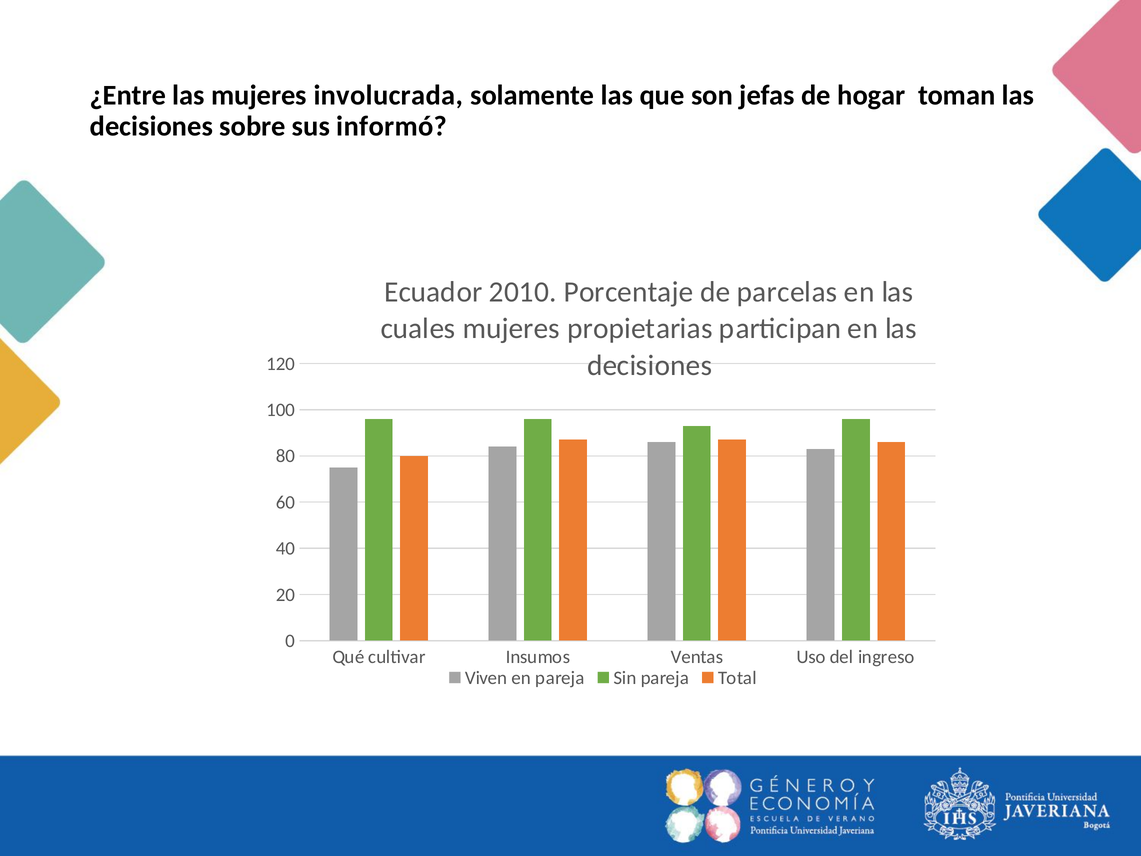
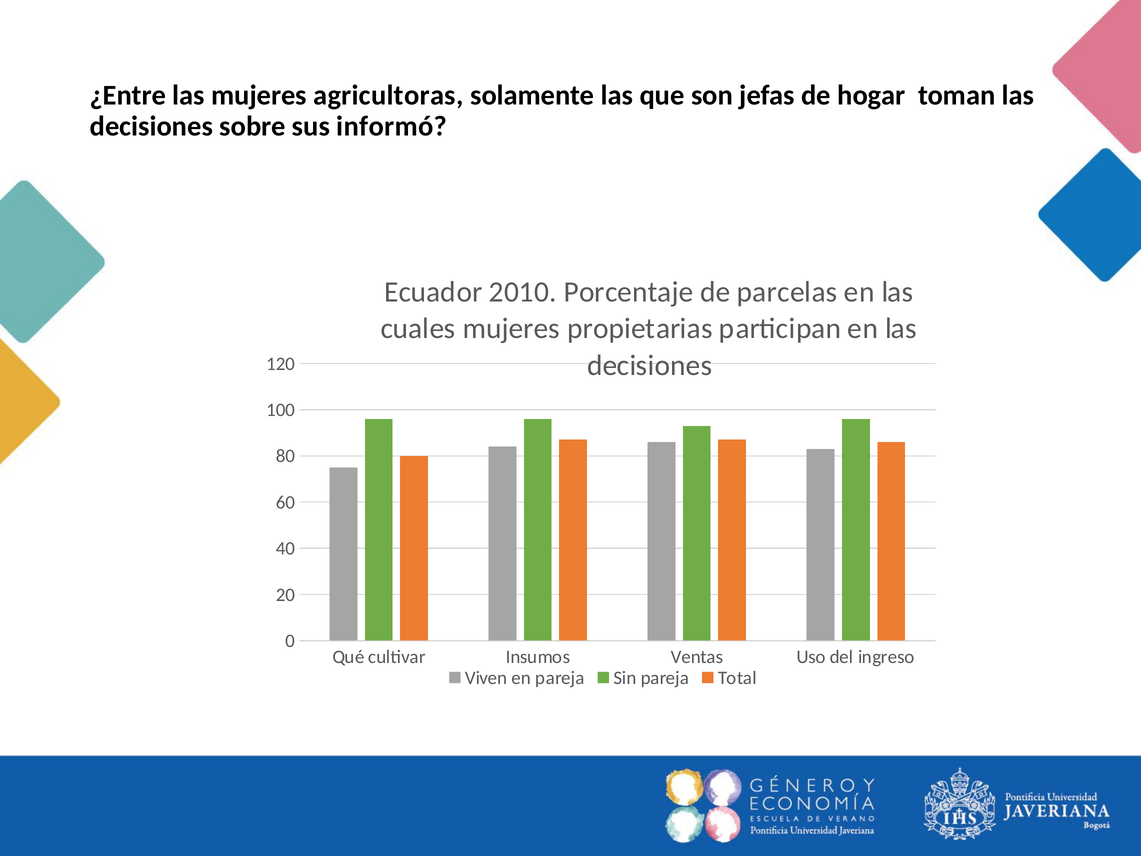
involucrada: involucrada -> agricultoras
